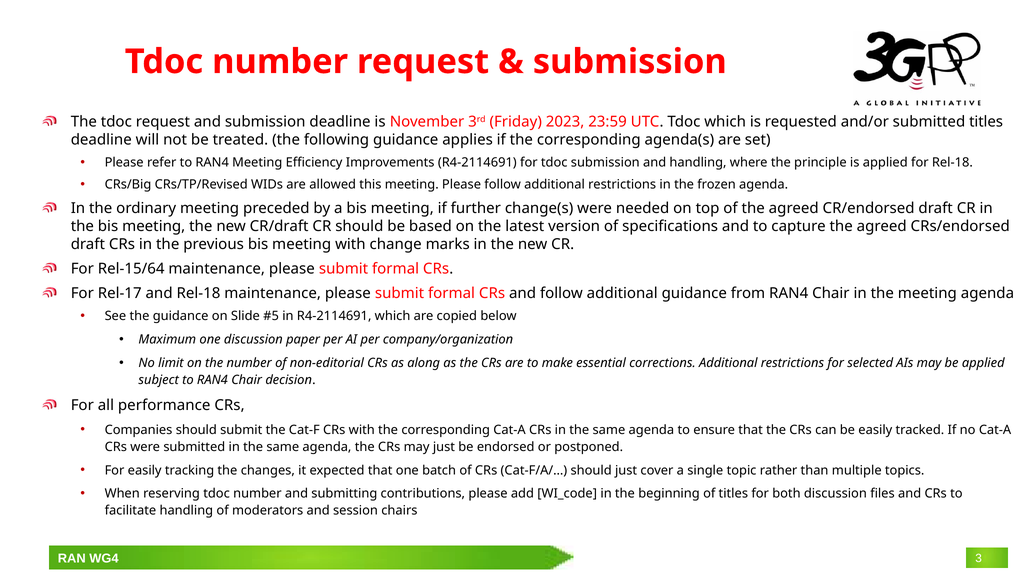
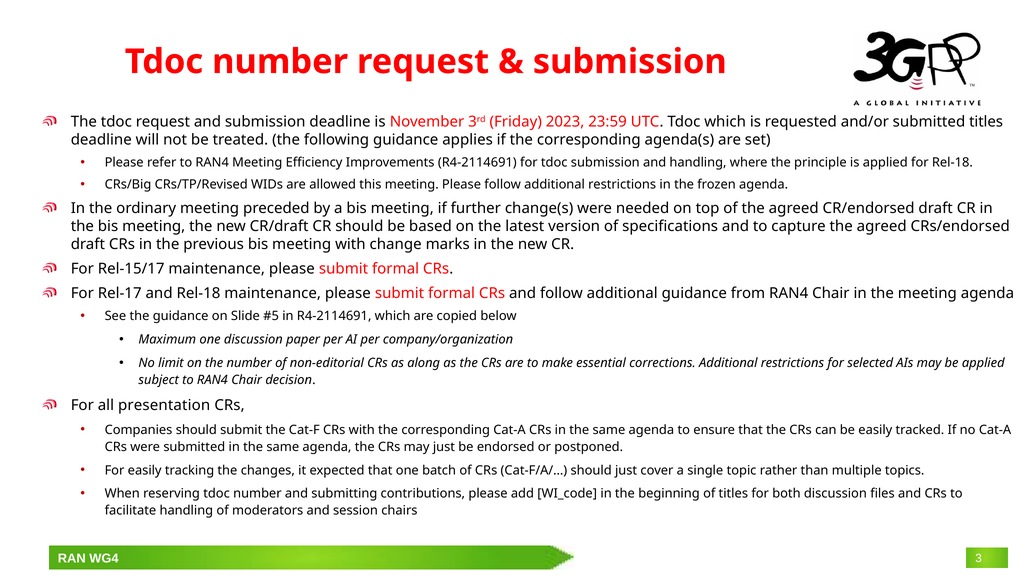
Rel-15/64: Rel-15/64 -> Rel-15/17
performance: performance -> presentation
